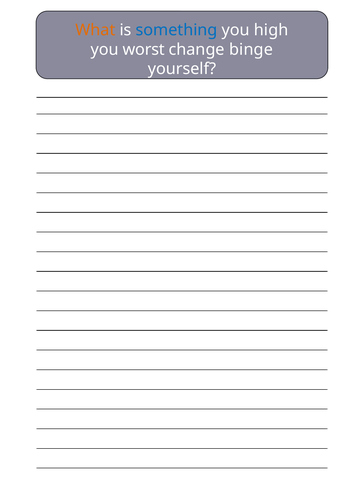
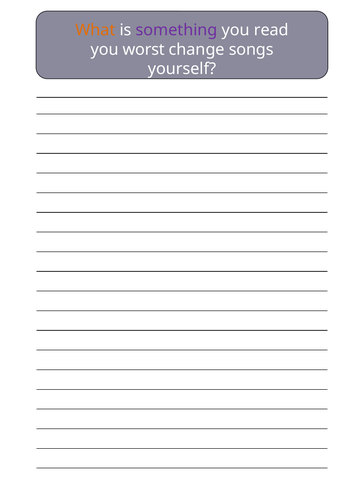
something colour: blue -> purple
high: high -> read
binge: binge -> songs
